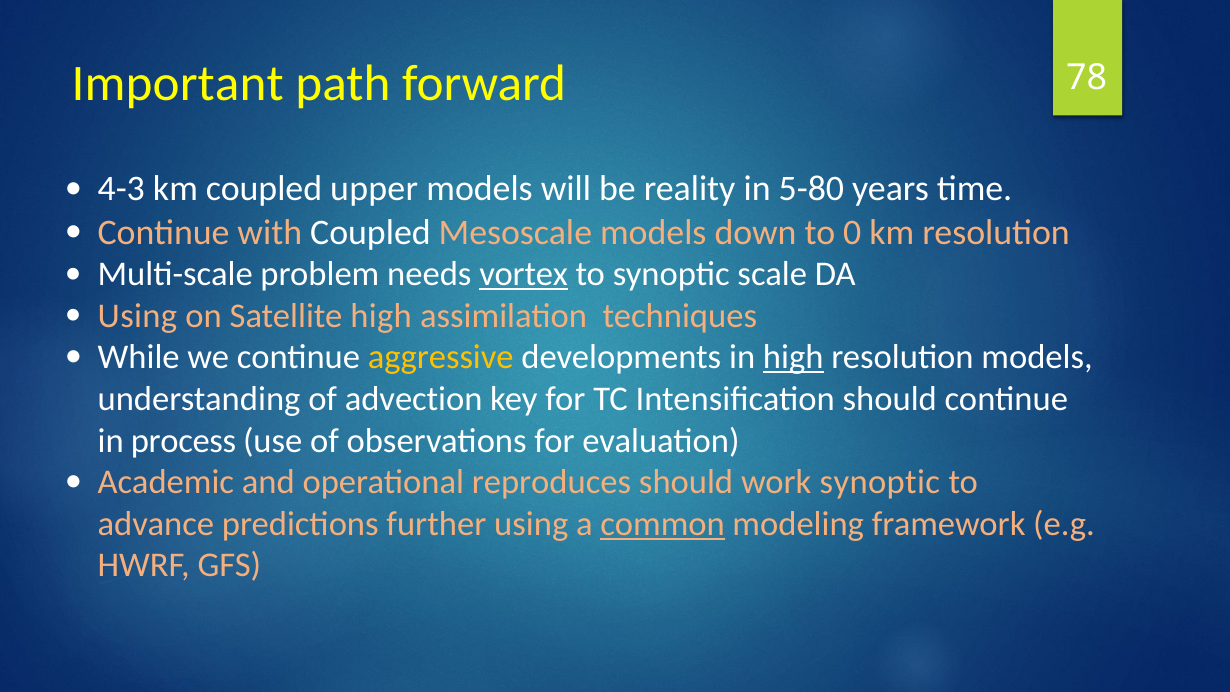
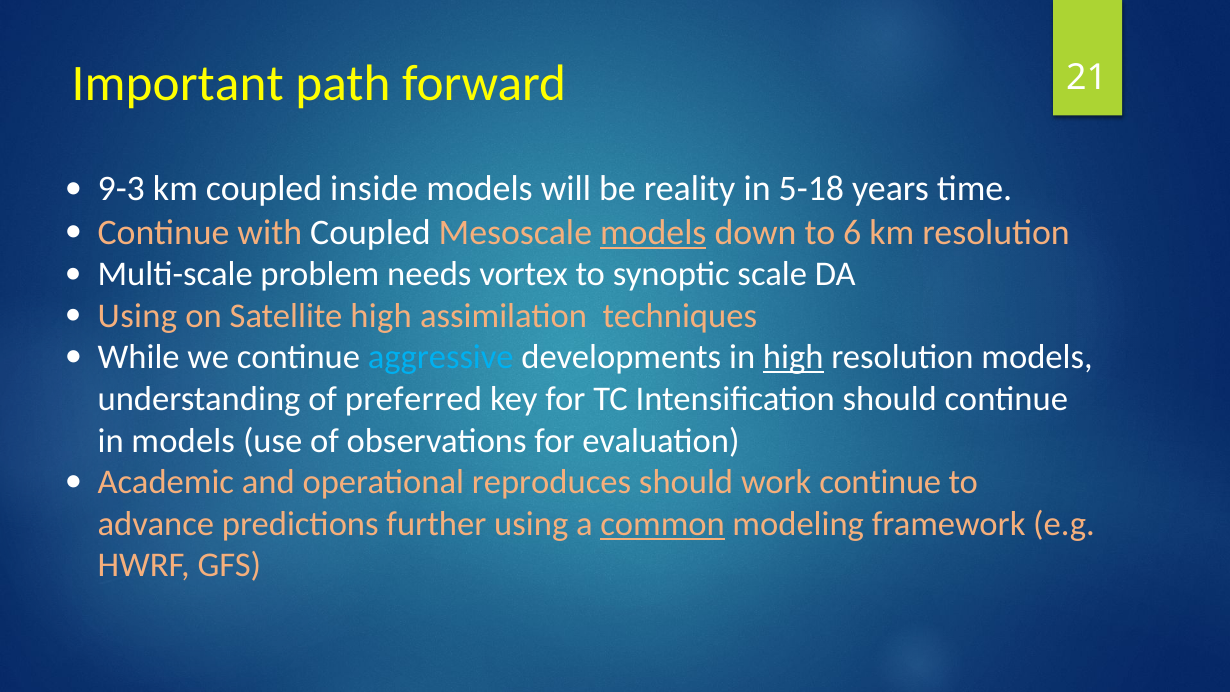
78: 78 -> 21
4-3: 4-3 -> 9-3
upper: upper -> inside
5-80: 5-80 -> 5-18
models at (653, 232) underline: none -> present
0: 0 -> 6
vortex underline: present -> none
aggressive colour: yellow -> light blue
advection: advection -> preferred
in process: process -> models
work synoptic: synoptic -> continue
